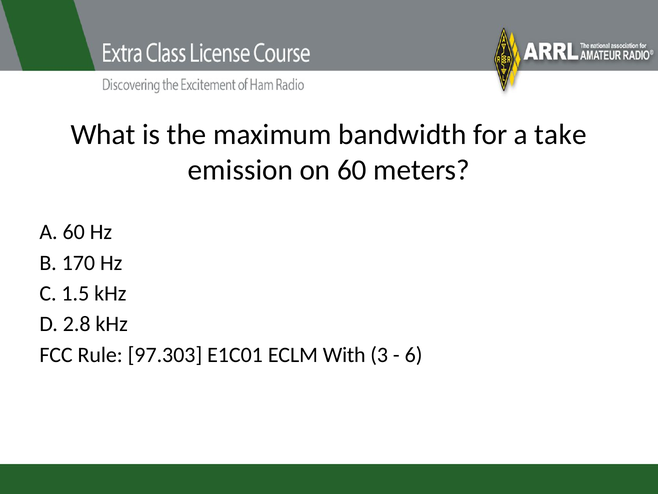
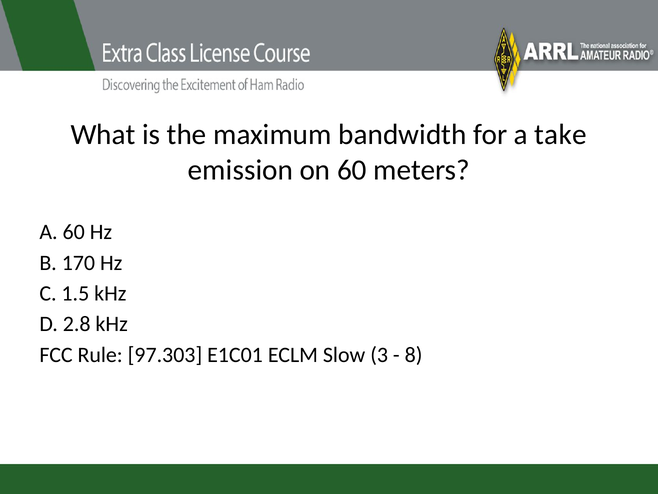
With: With -> Slow
6: 6 -> 8
